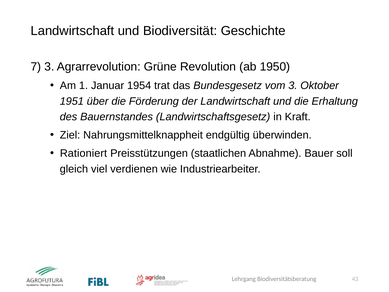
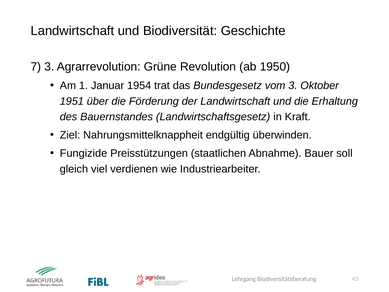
Rationiert: Rationiert -> Fungizide
